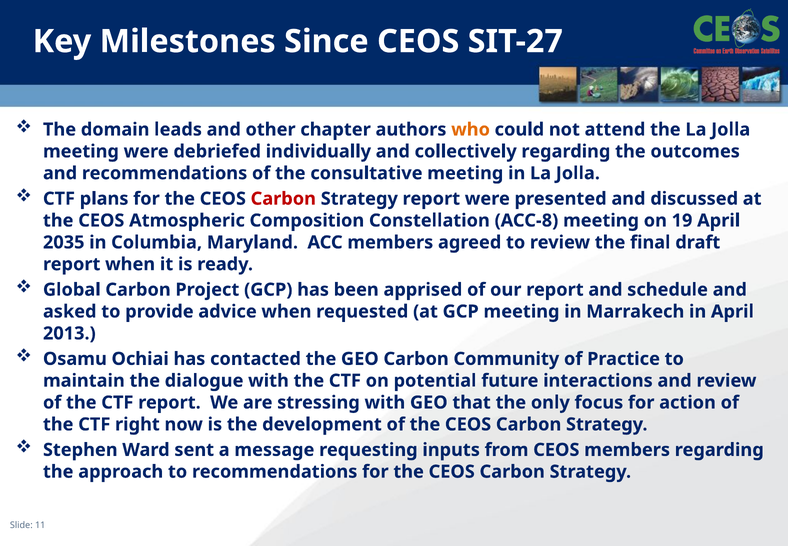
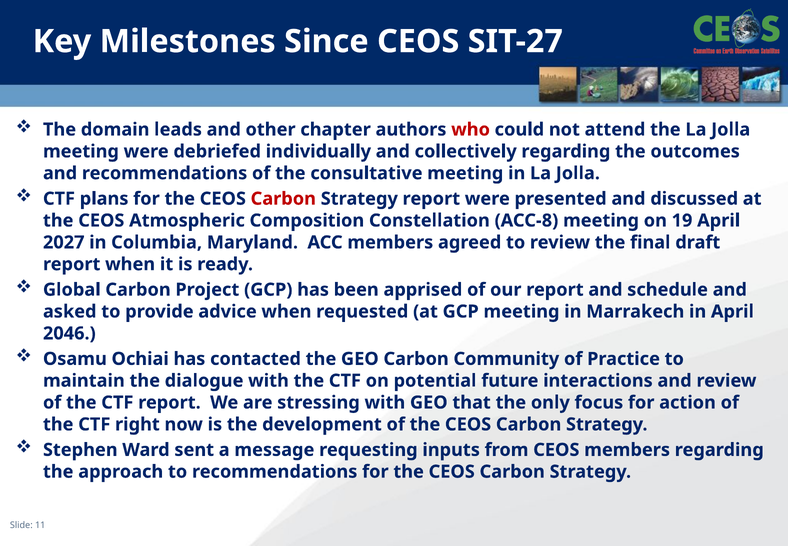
who colour: orange -> red
2035: 2035 -> 2027
2013: 2013 -> 2046
